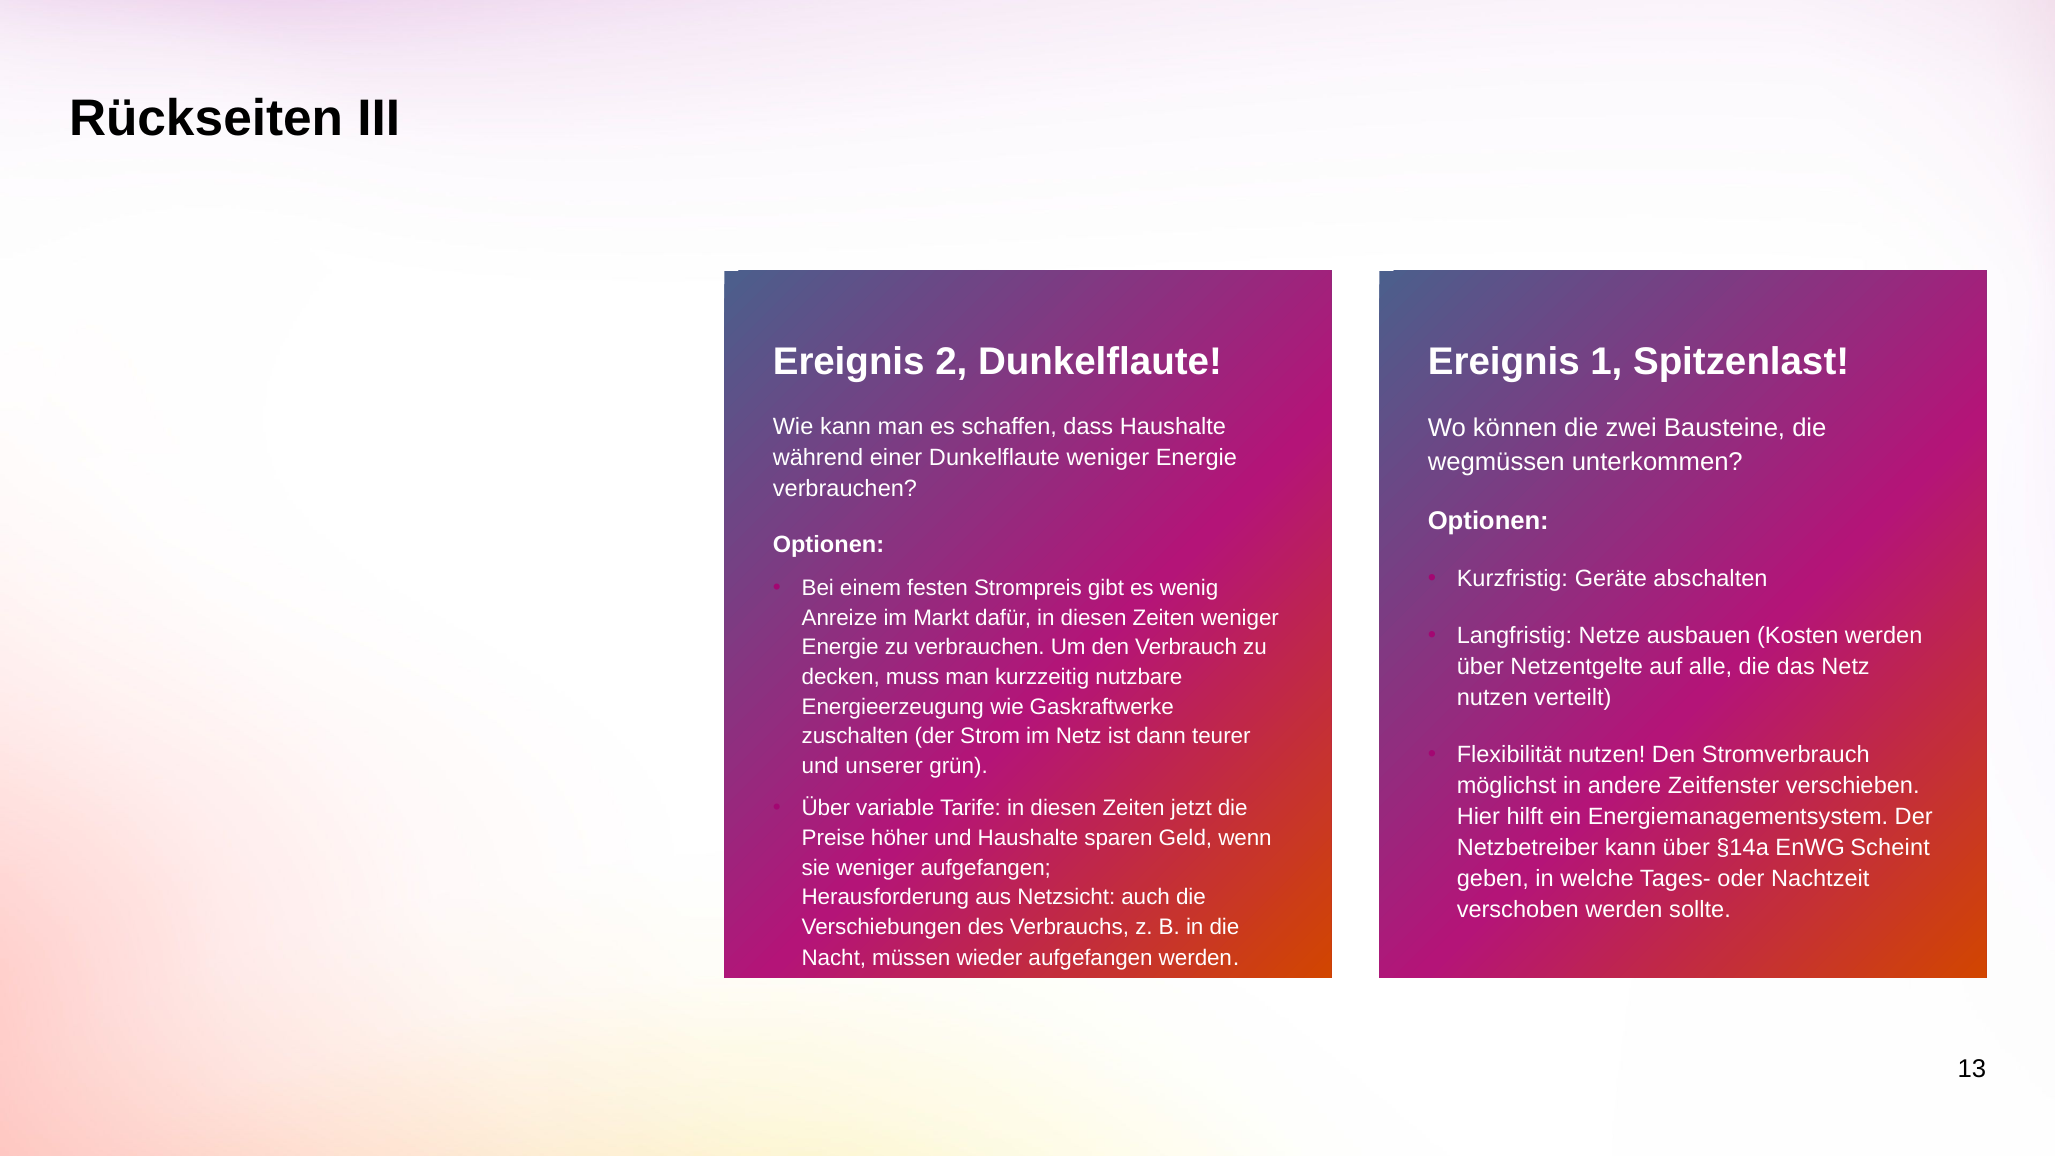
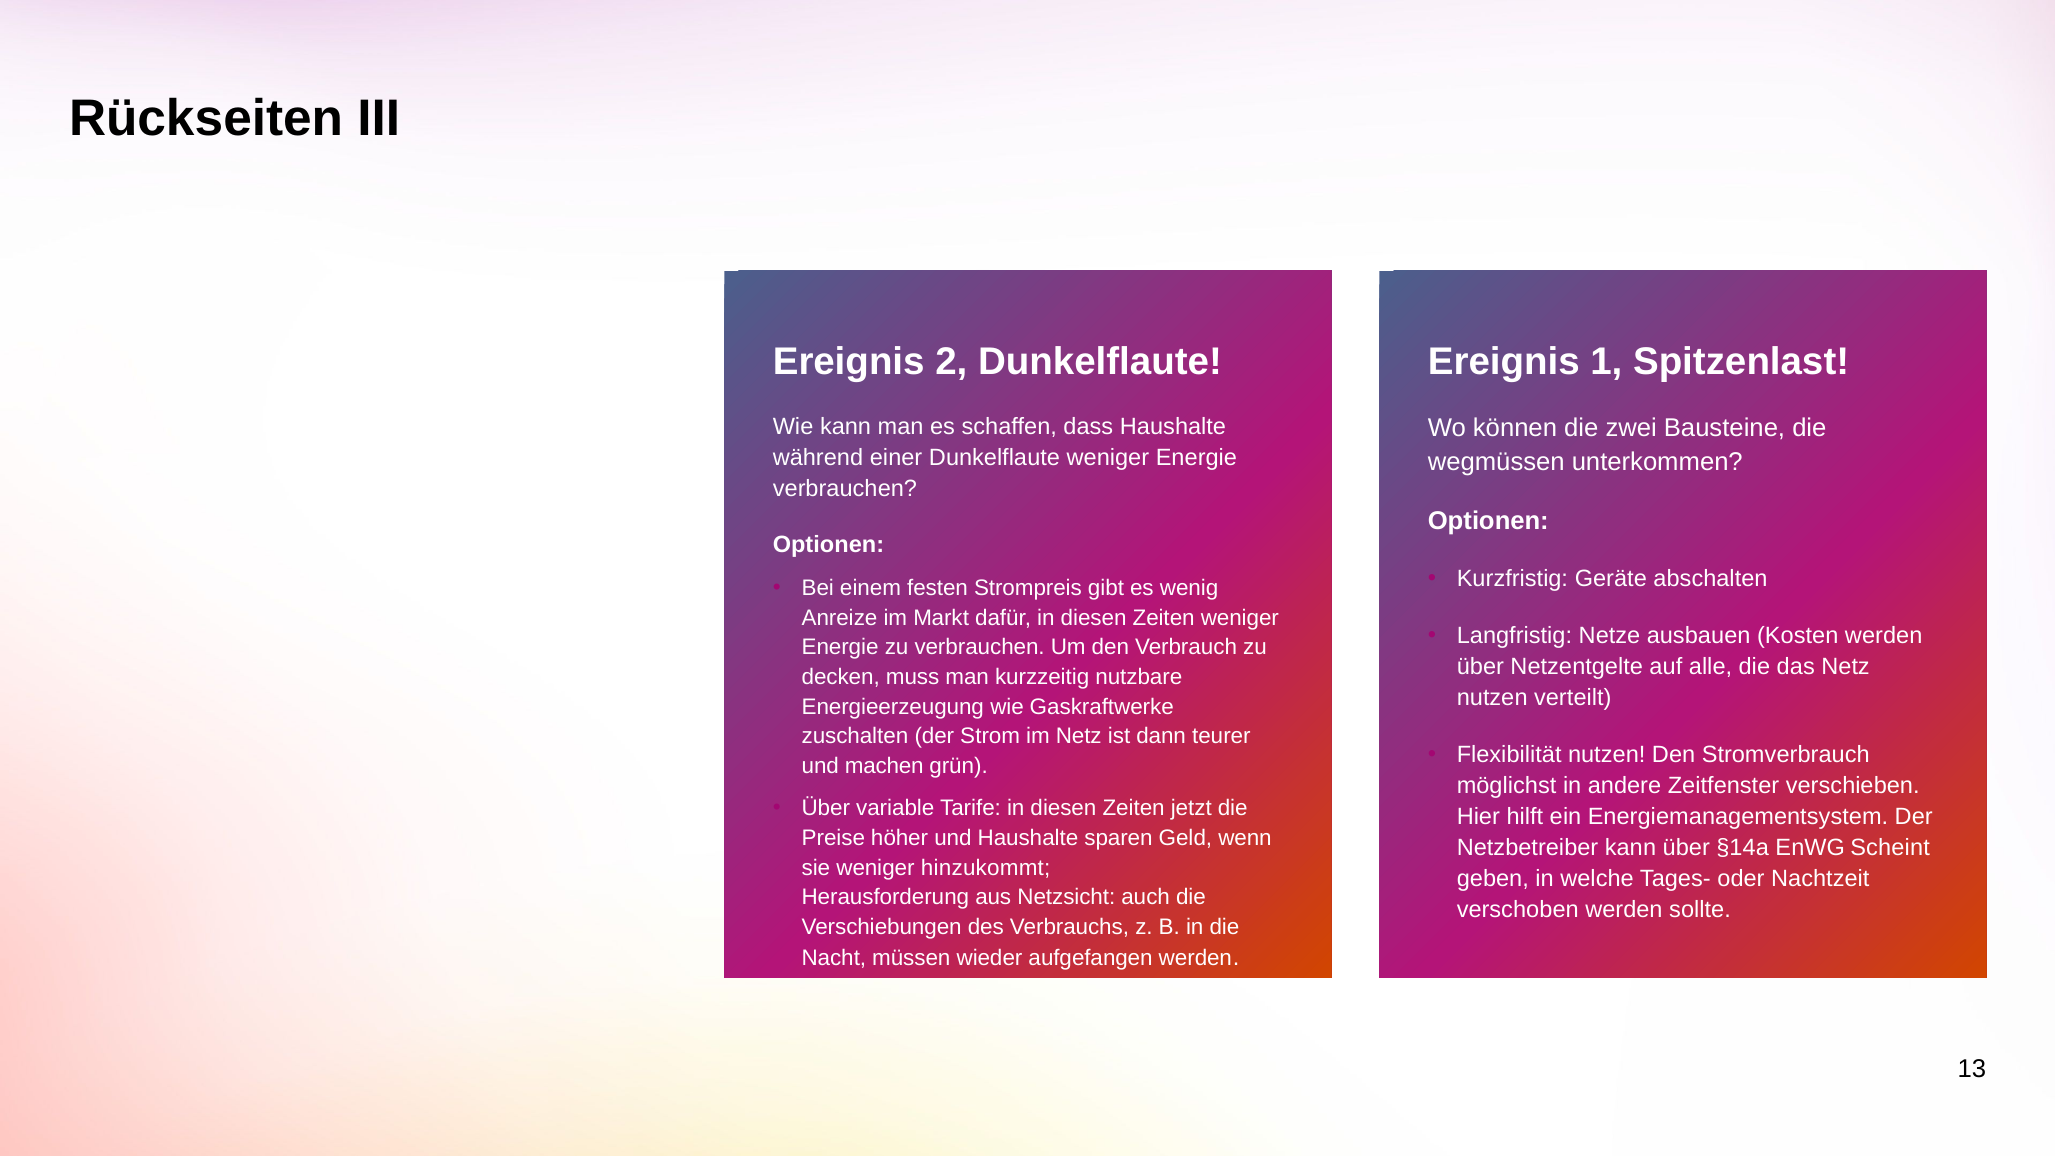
unserer: unserer -> machen
weniger aufgefangen: aufgefangen -> hinzukommt
